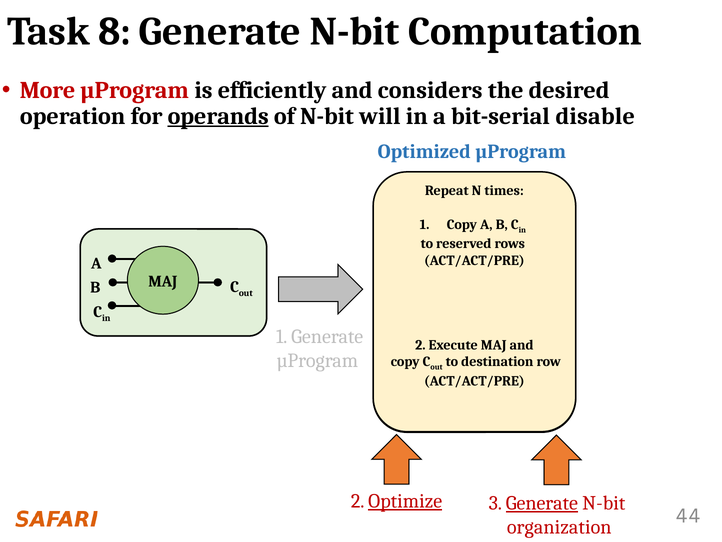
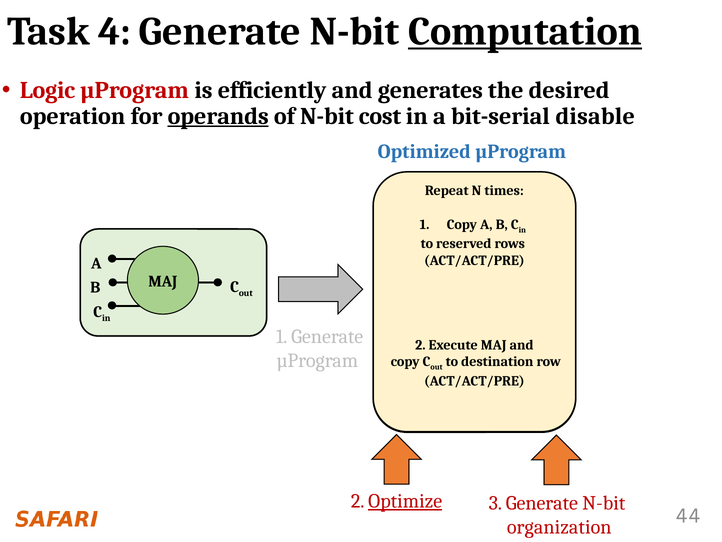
8: 8 -> 4
Computation underline: none -> present
More: More -> Logic
considers: considers -> generates
will: will -> cost
Generate at (542, 503) underline: present -> none
